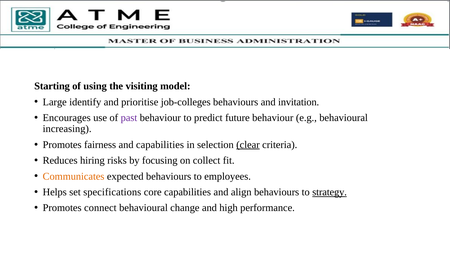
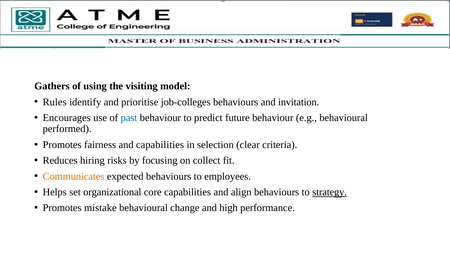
Starting: Starting -> Gathers
Large: Large -> Rules
past colour: purple -> blue
increasing: increasing -> performed
clear underline: present -> none
specifications: specifications -> organizational
connect: connect -> mistake
